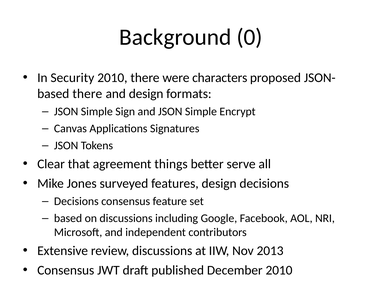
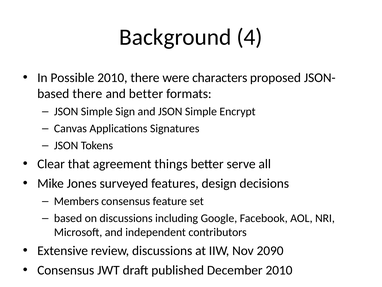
0: 0 -> 4
Security: Security -> Possible
and design: design -> better
Decisions at (76, 201): Decisions -> Members
2013: 2013 -> 2090
